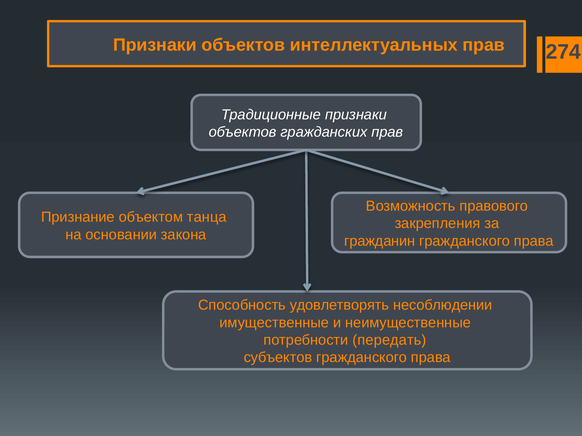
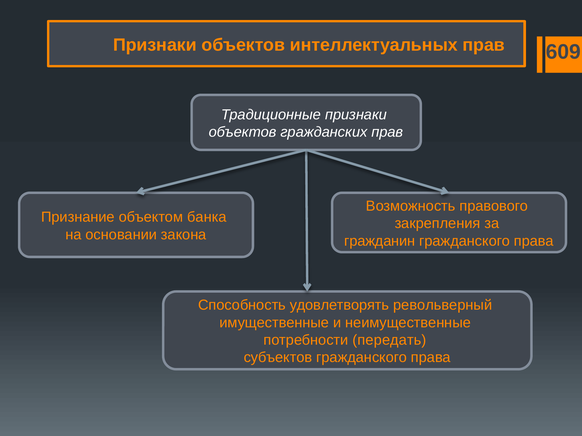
274: 274 -> 609
танца: танца -> банка
несоблюдении: несоблюдении -> револьверный
